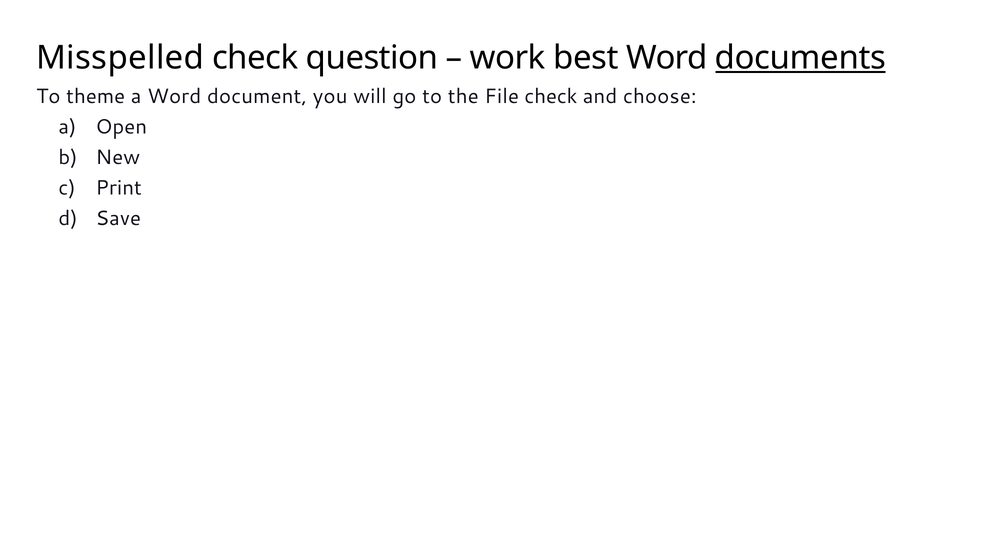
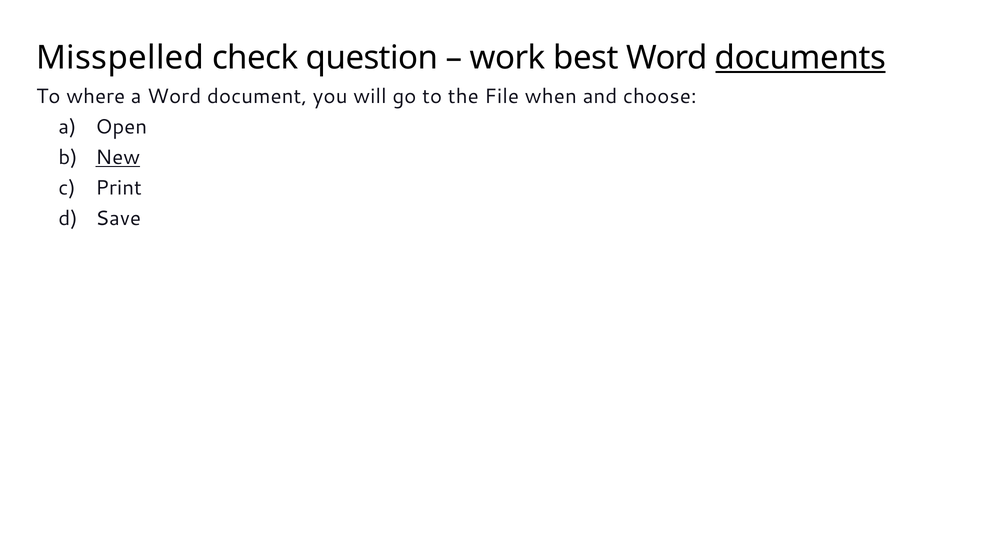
theme: theme -> where
File check: check -> when
New underline: none -> present
